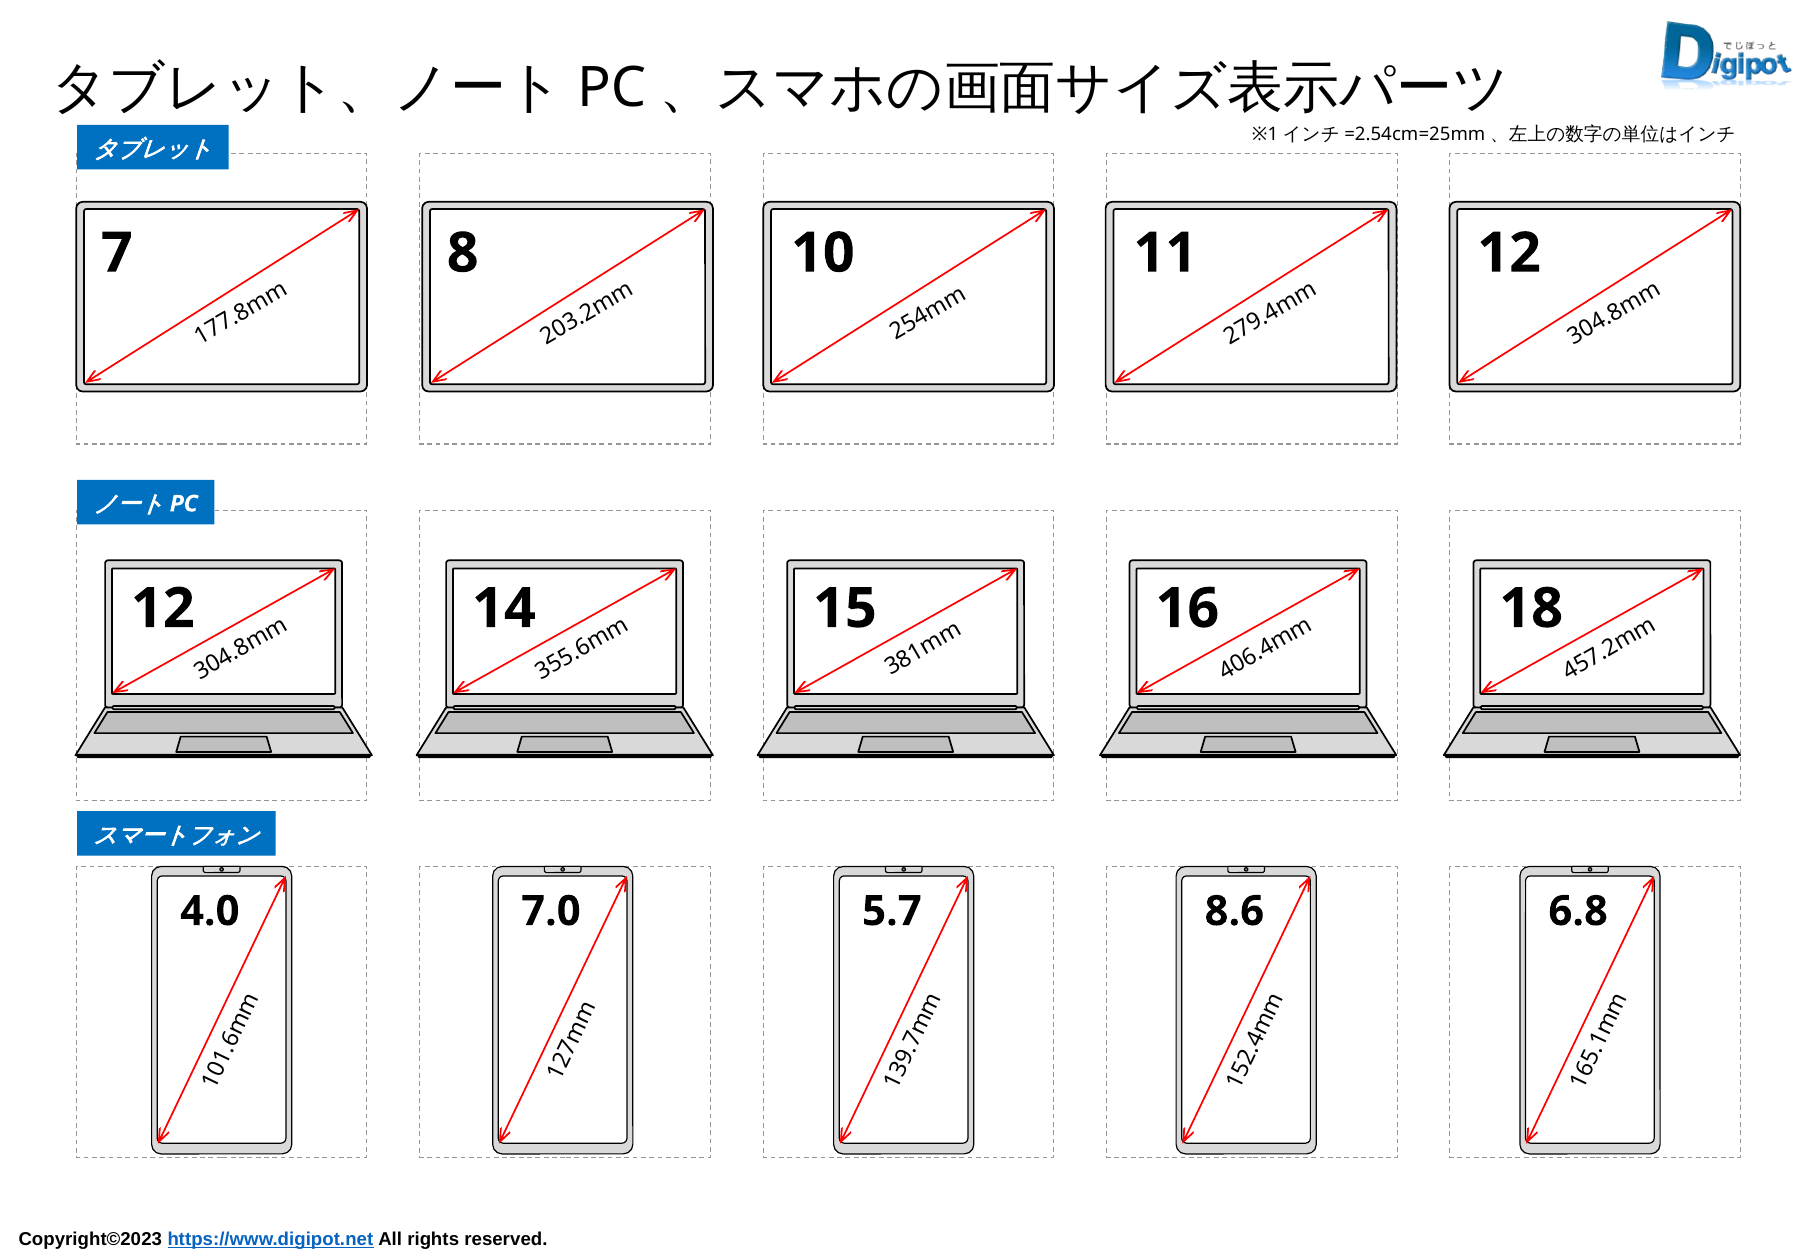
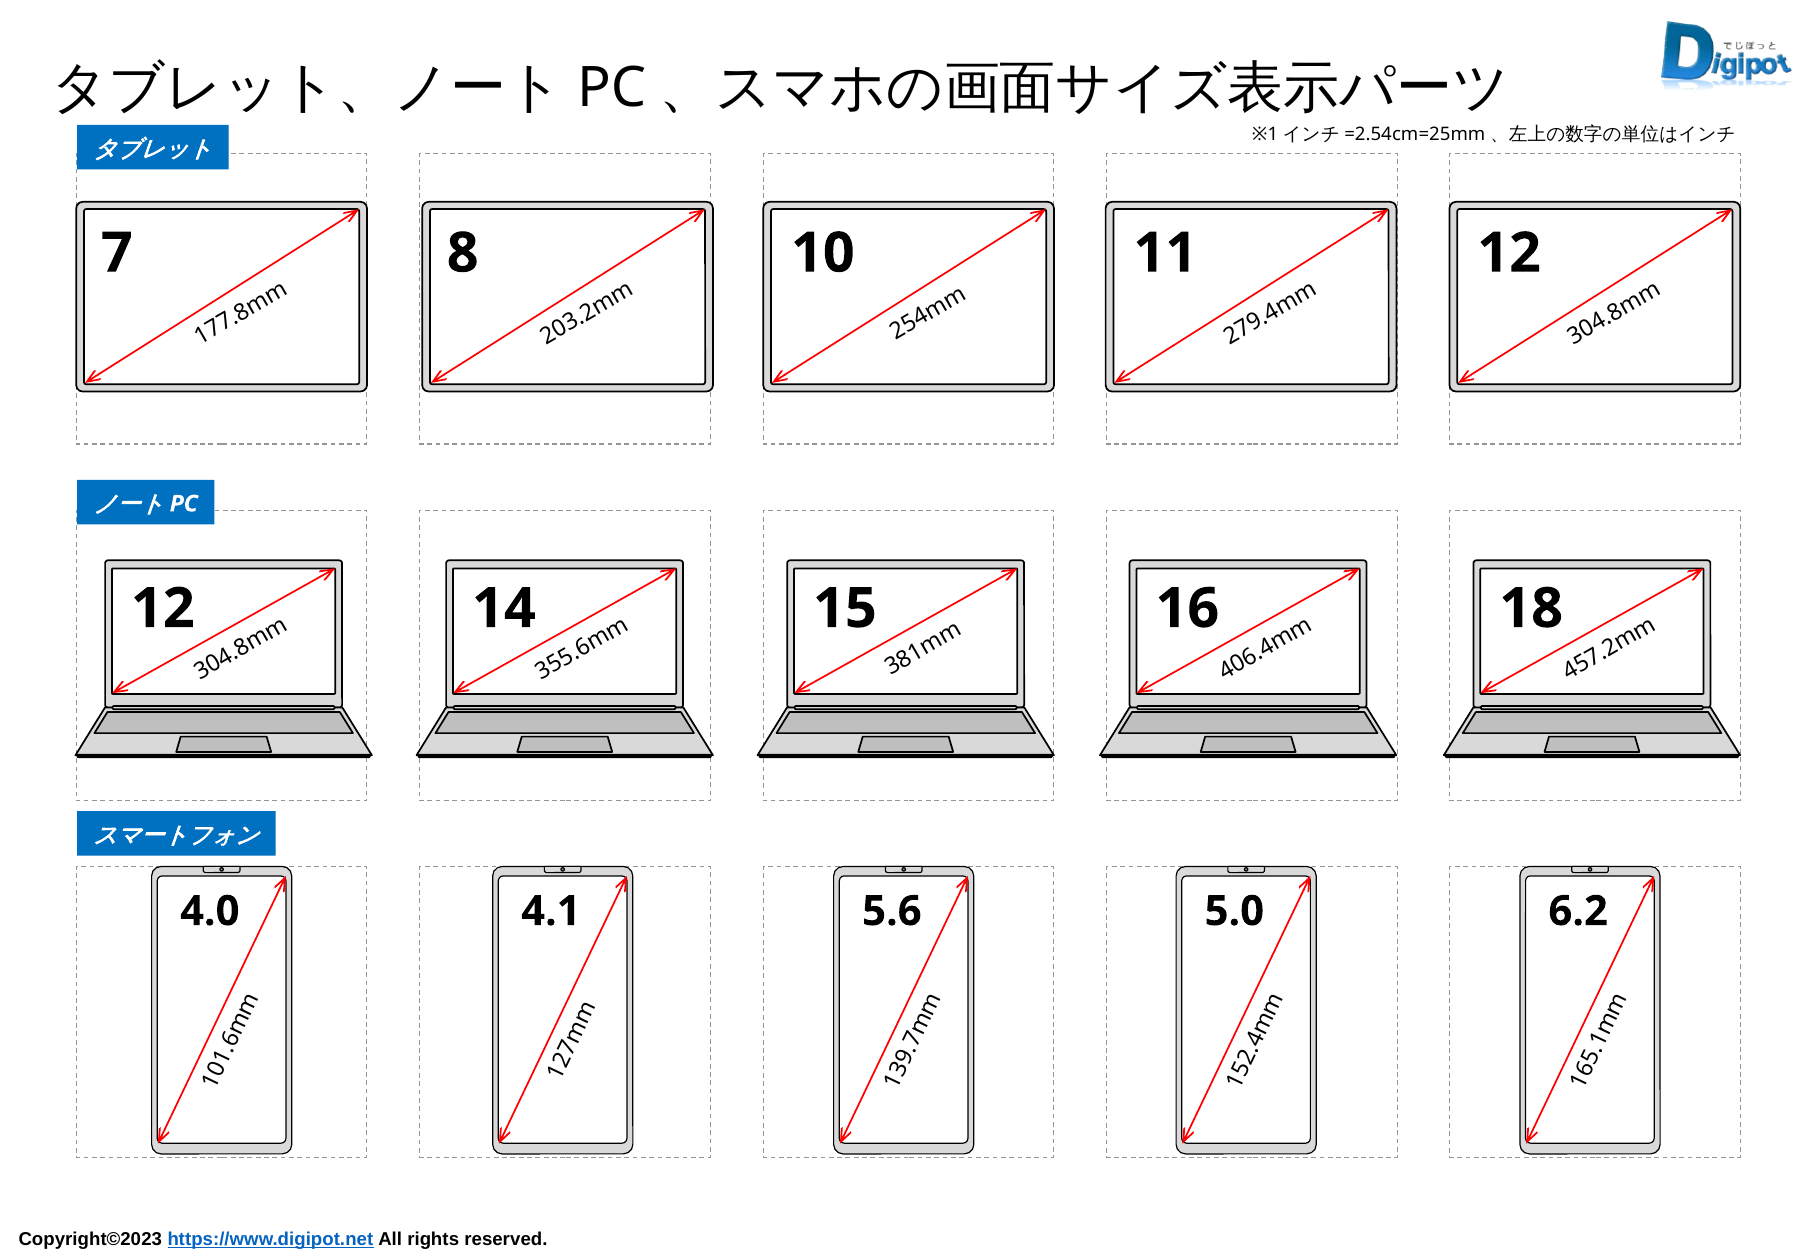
7.0: 7.0 -> 4.1
5.7: 5.7 -> 5.6
8.6: 8.6 -> 5.0
6.8: 6.8 -> 6.2
